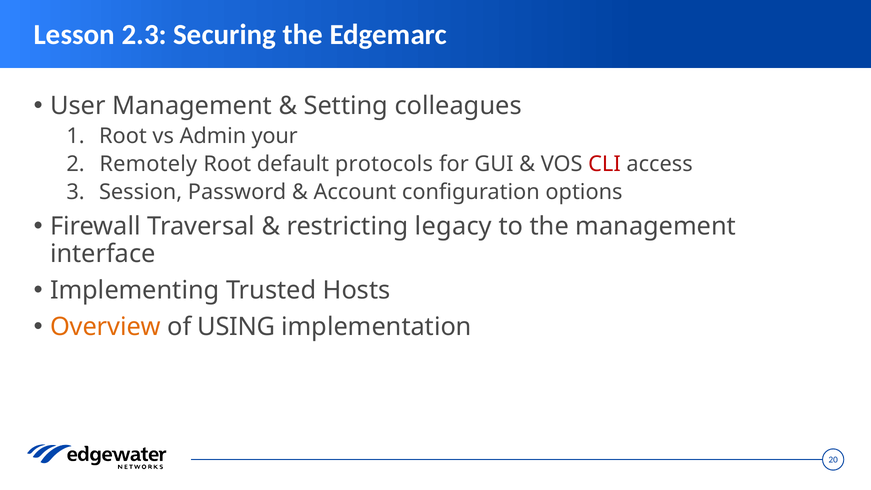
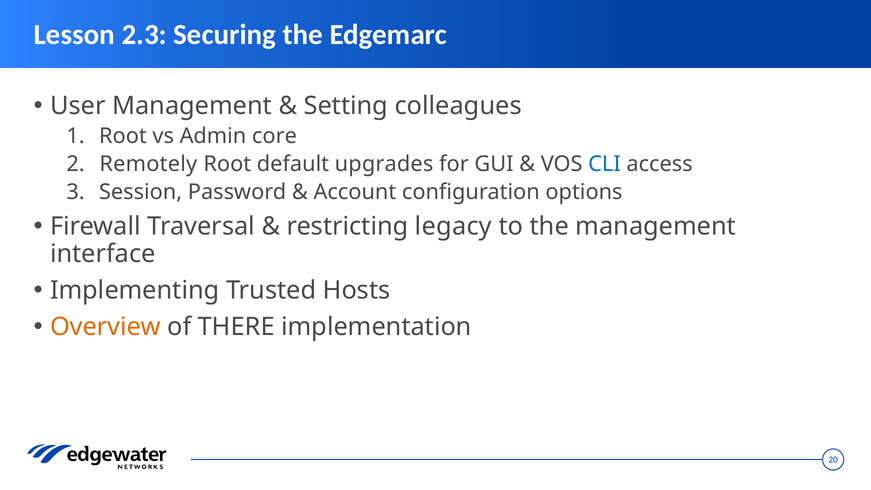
your: your -> core
protocols: protocols -> upgrades
CLI colour: red -> blue
USING: USING -> THERE
